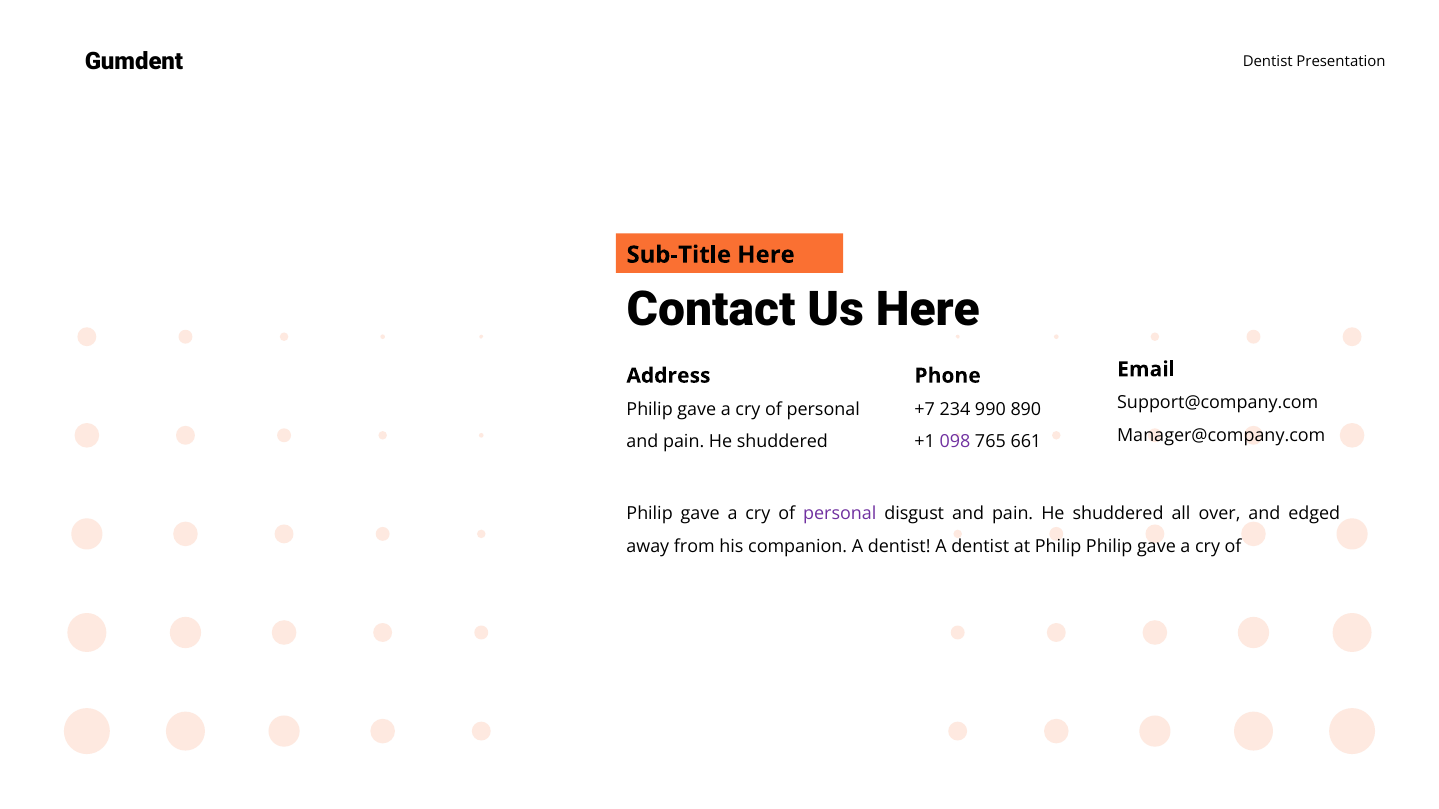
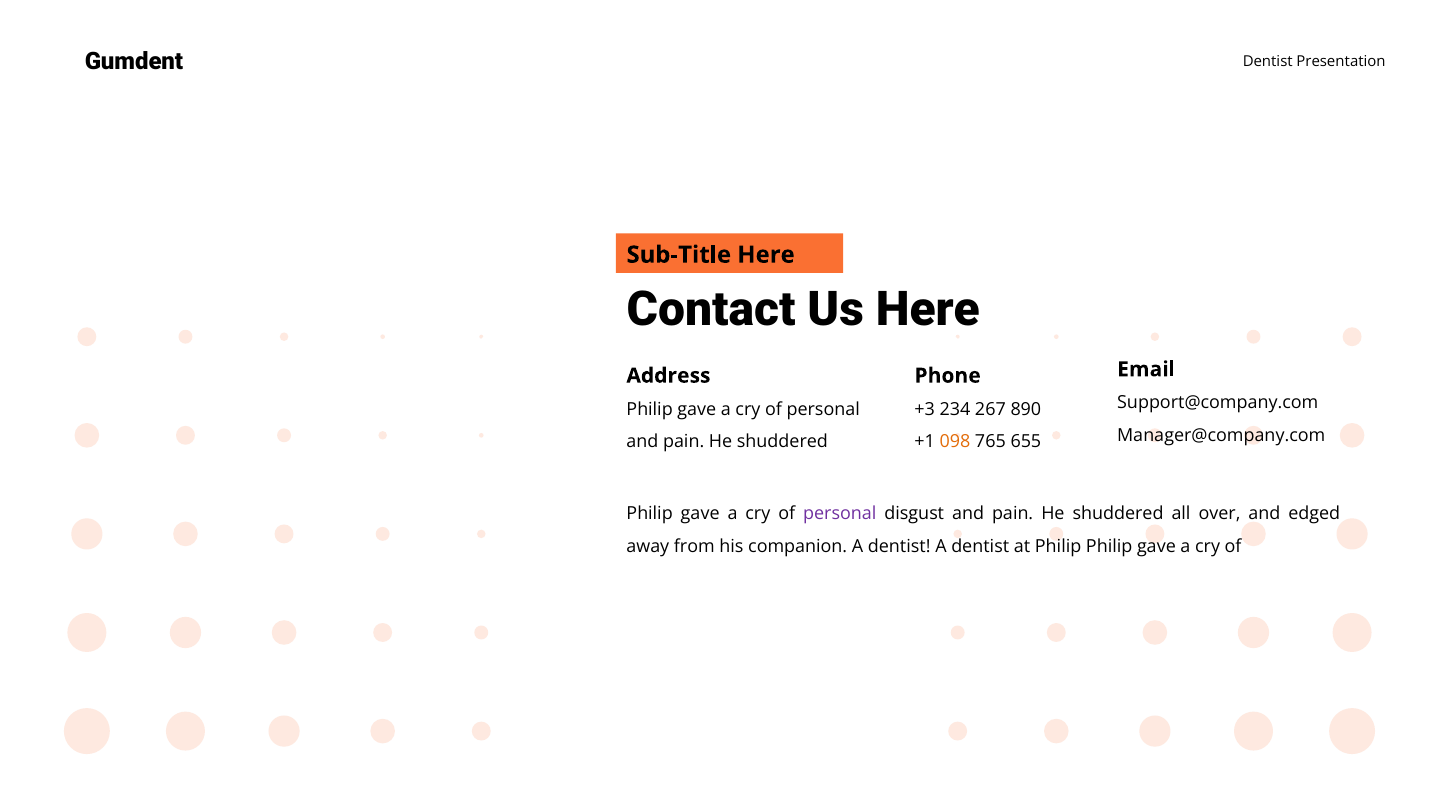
+7: +7 -> +3
990: 990 -> 267
098 colour: purple -> orange
661: 661 -> 655
